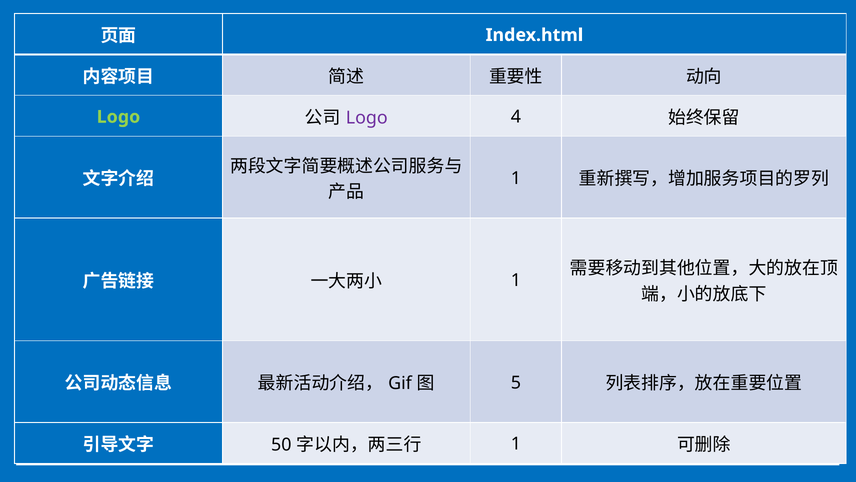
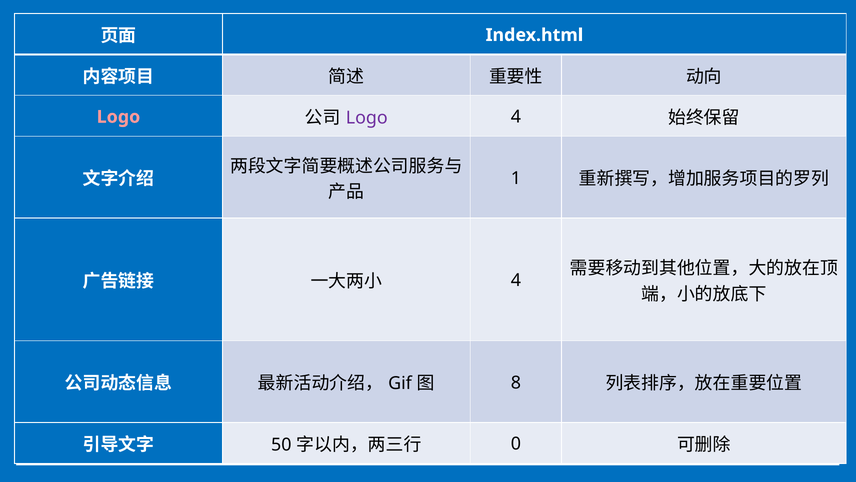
Logo at (118, 117) colour: light green -> pink
1 at (516, 280): 1 -> 4
5: 5 -> 8
1 at (516, 444): 1 -> 0
